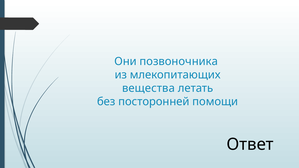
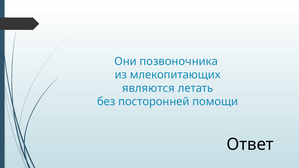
вещества: вещества -> являются
